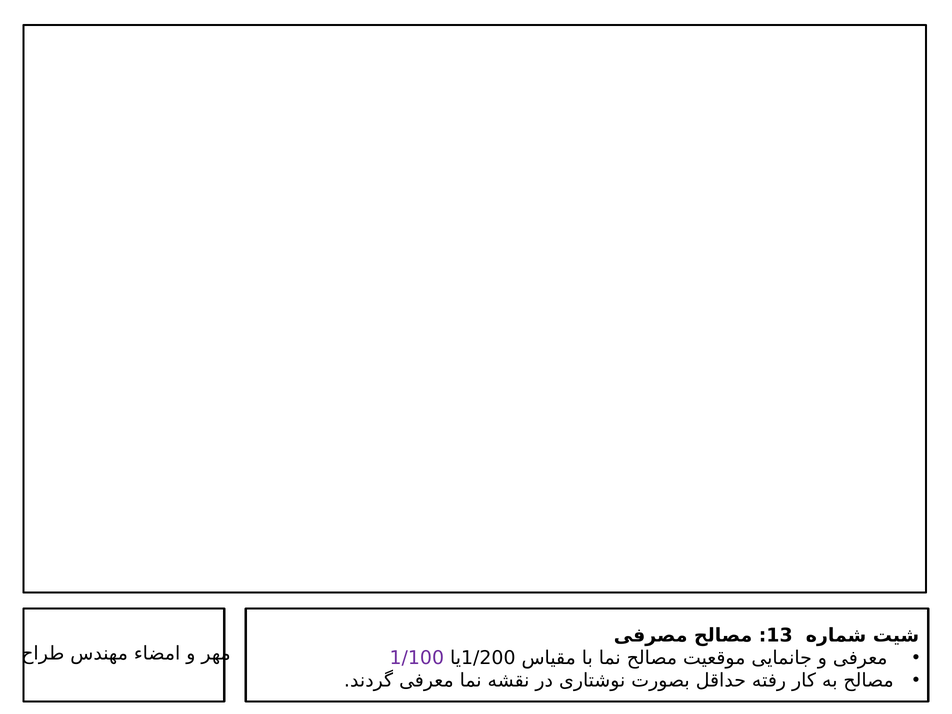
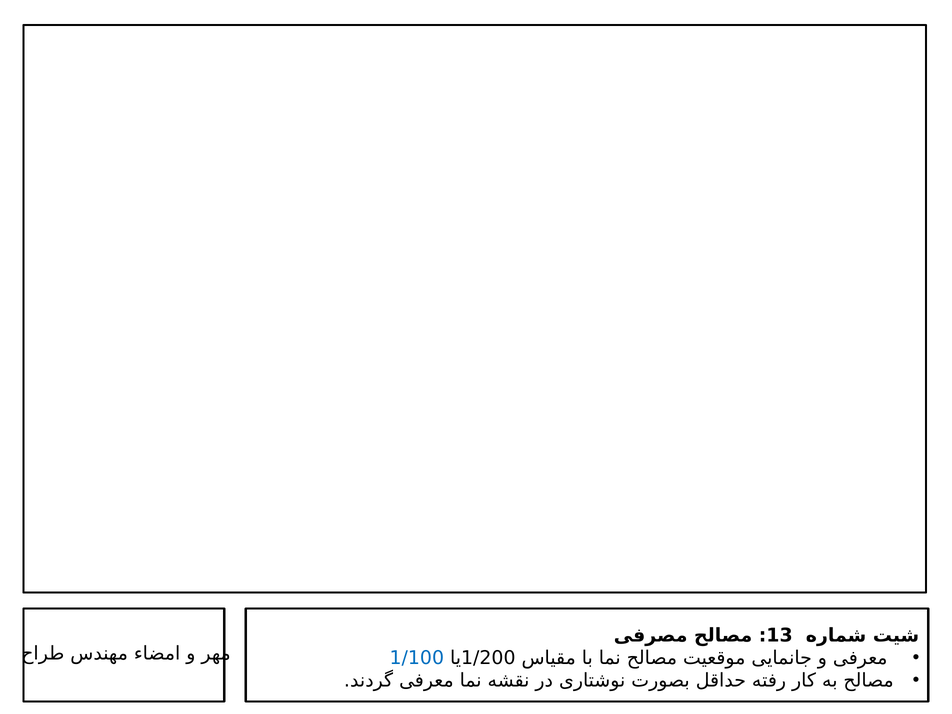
1/100 colour: purple -> blue
